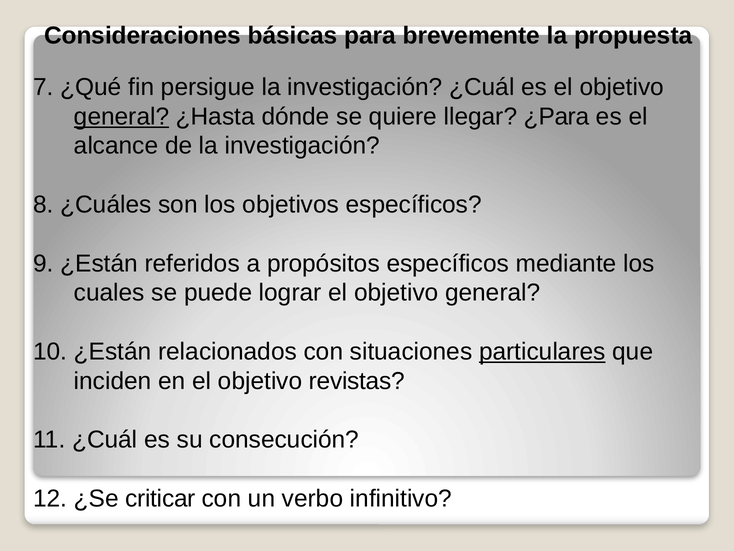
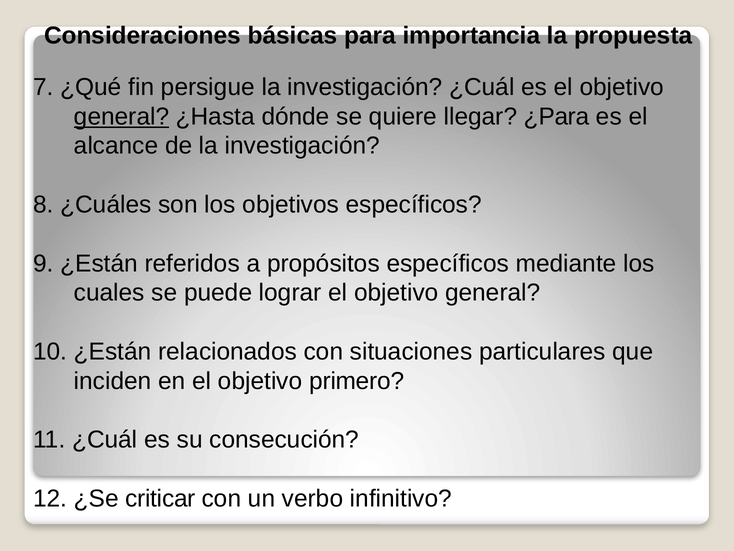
brevemente: brevemente -> importancia
particulares underline: present -> none
revistas: revistas -> primero
